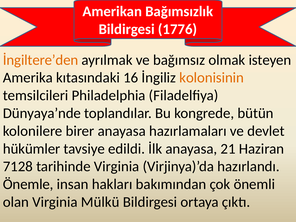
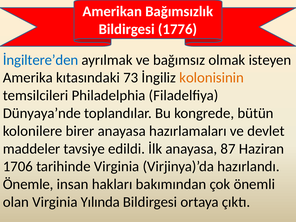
İngiltere’den colour: orange -> blue
16: 16 -> 73
hükümler: hükümler -> maddeler
21: 21 -> 87
7128: 7128 -> 1706
Mülkü: Mülkü -> Yılında
